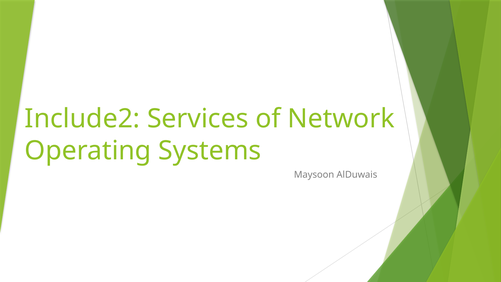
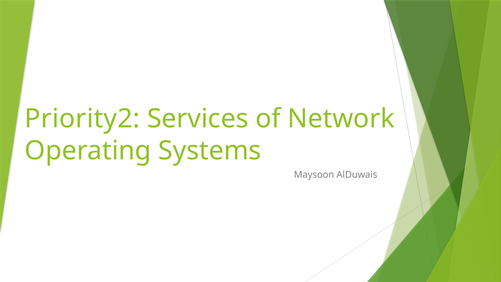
Include2: Include2 -> Priority2
